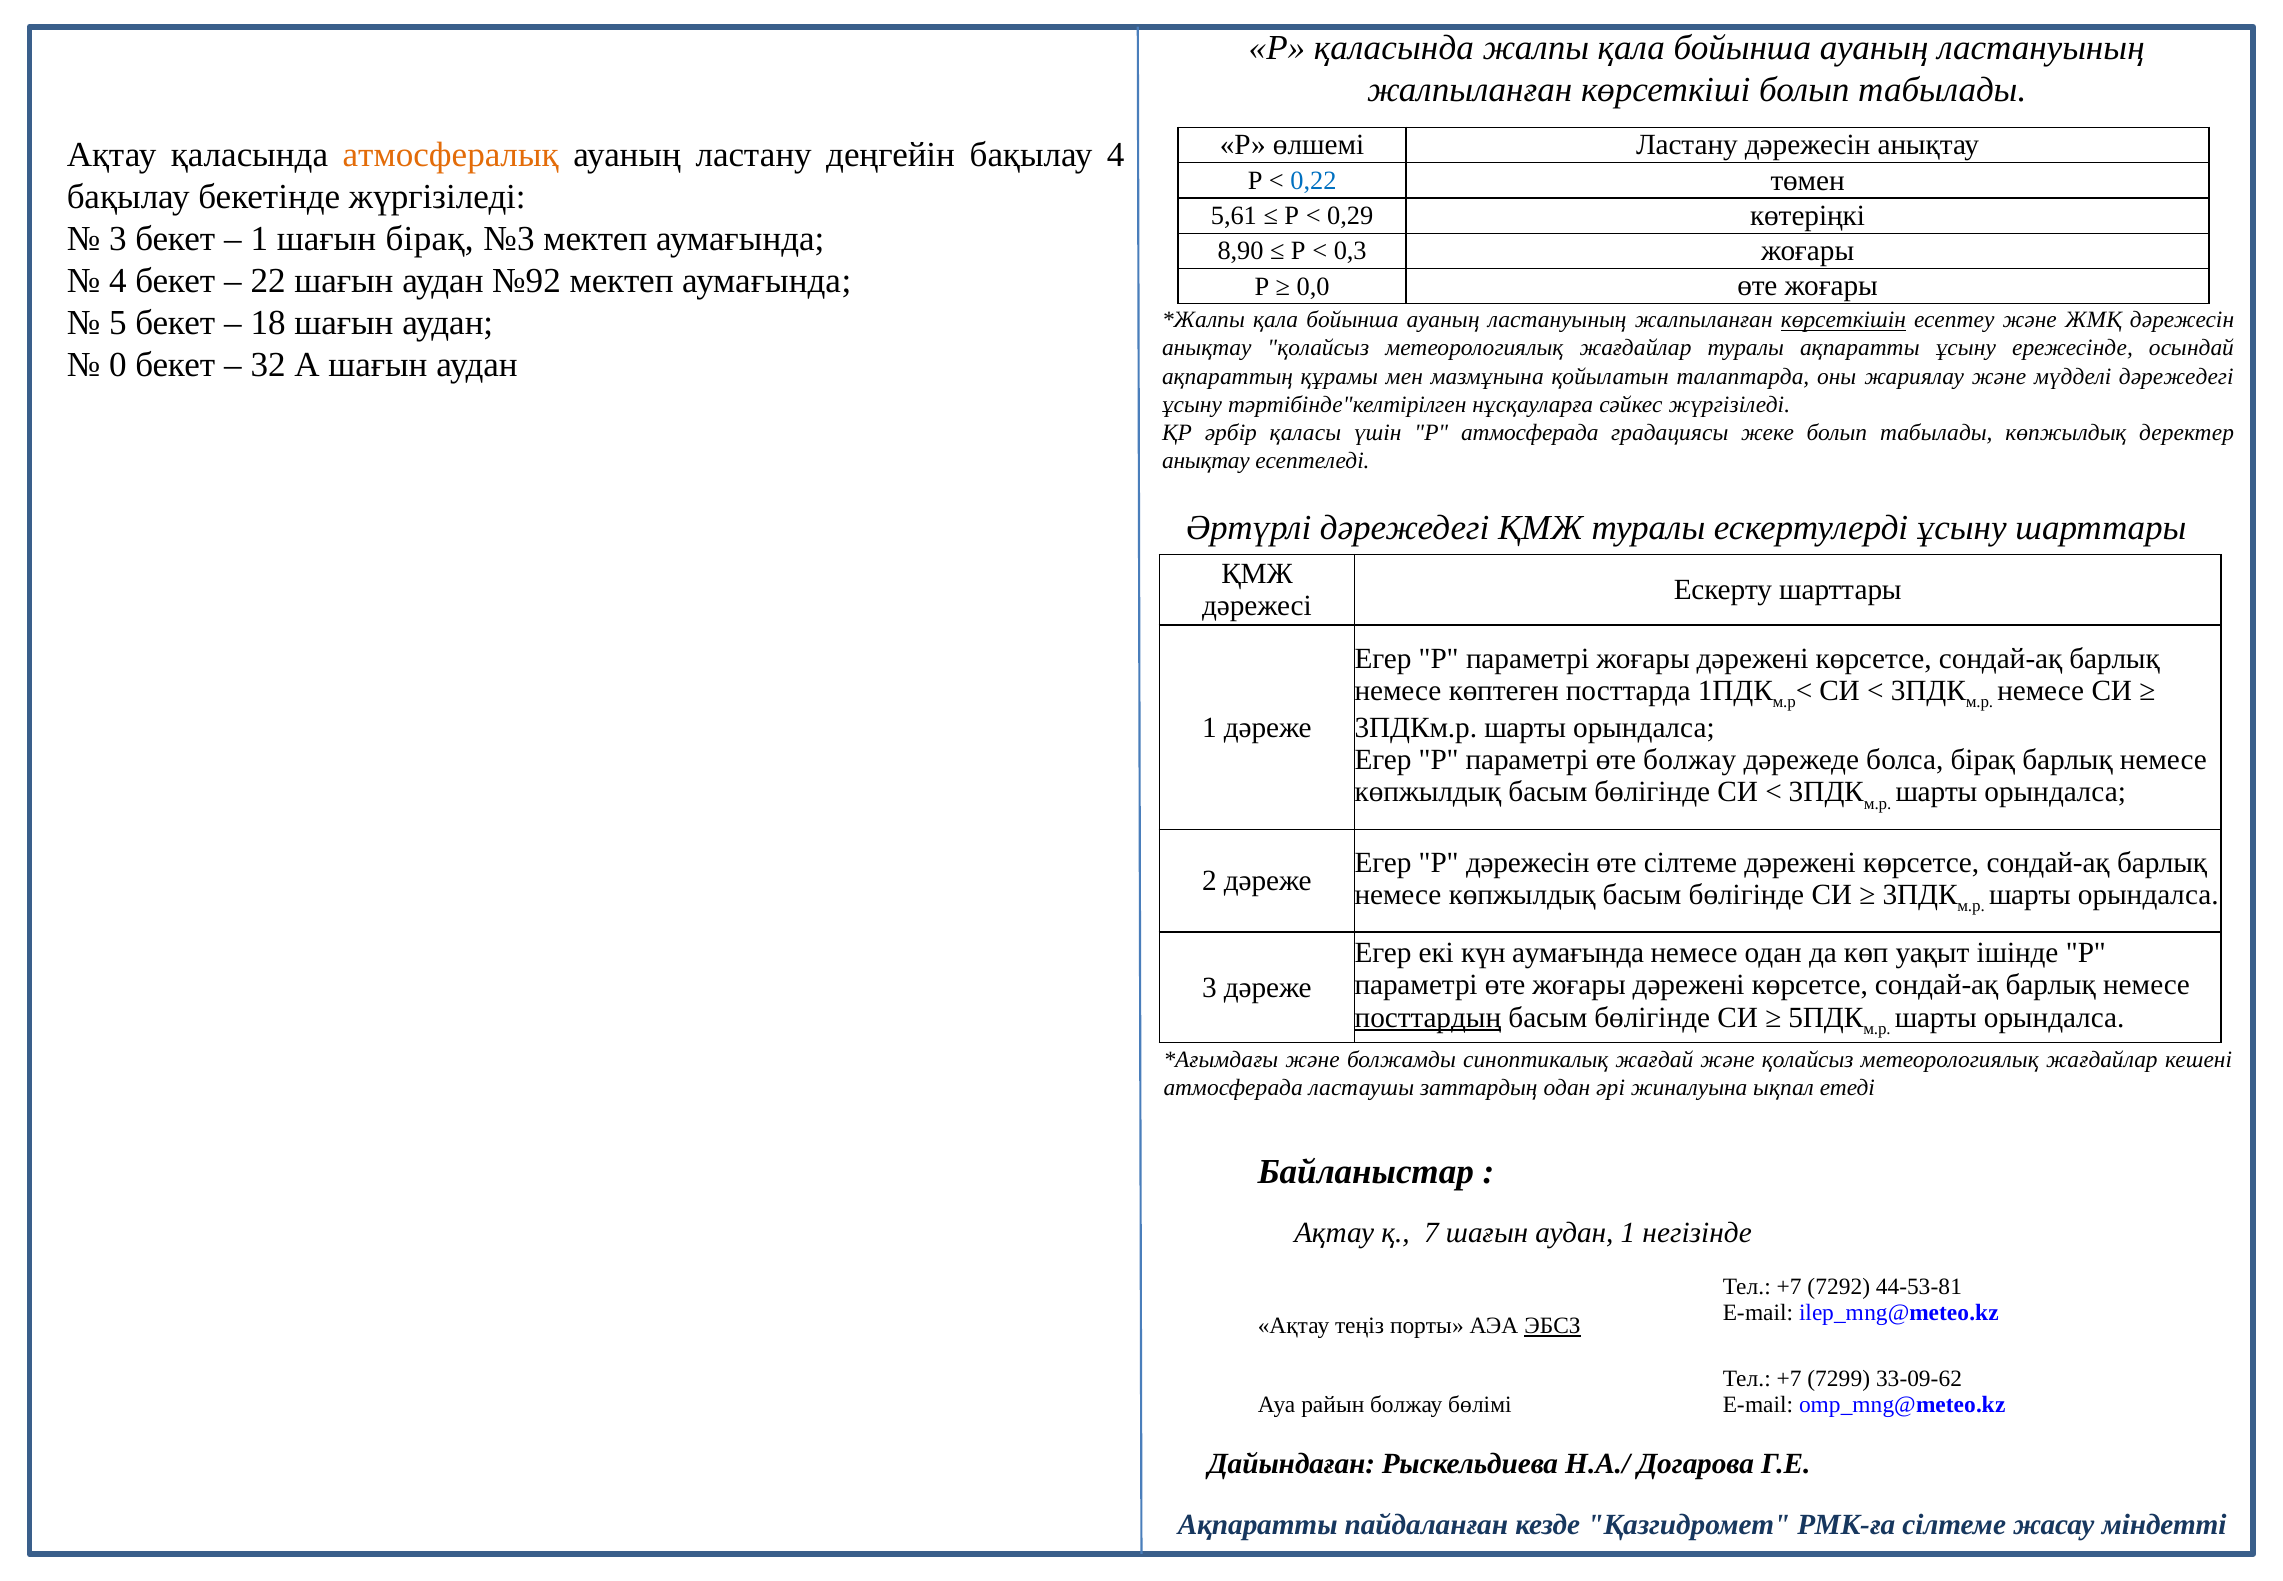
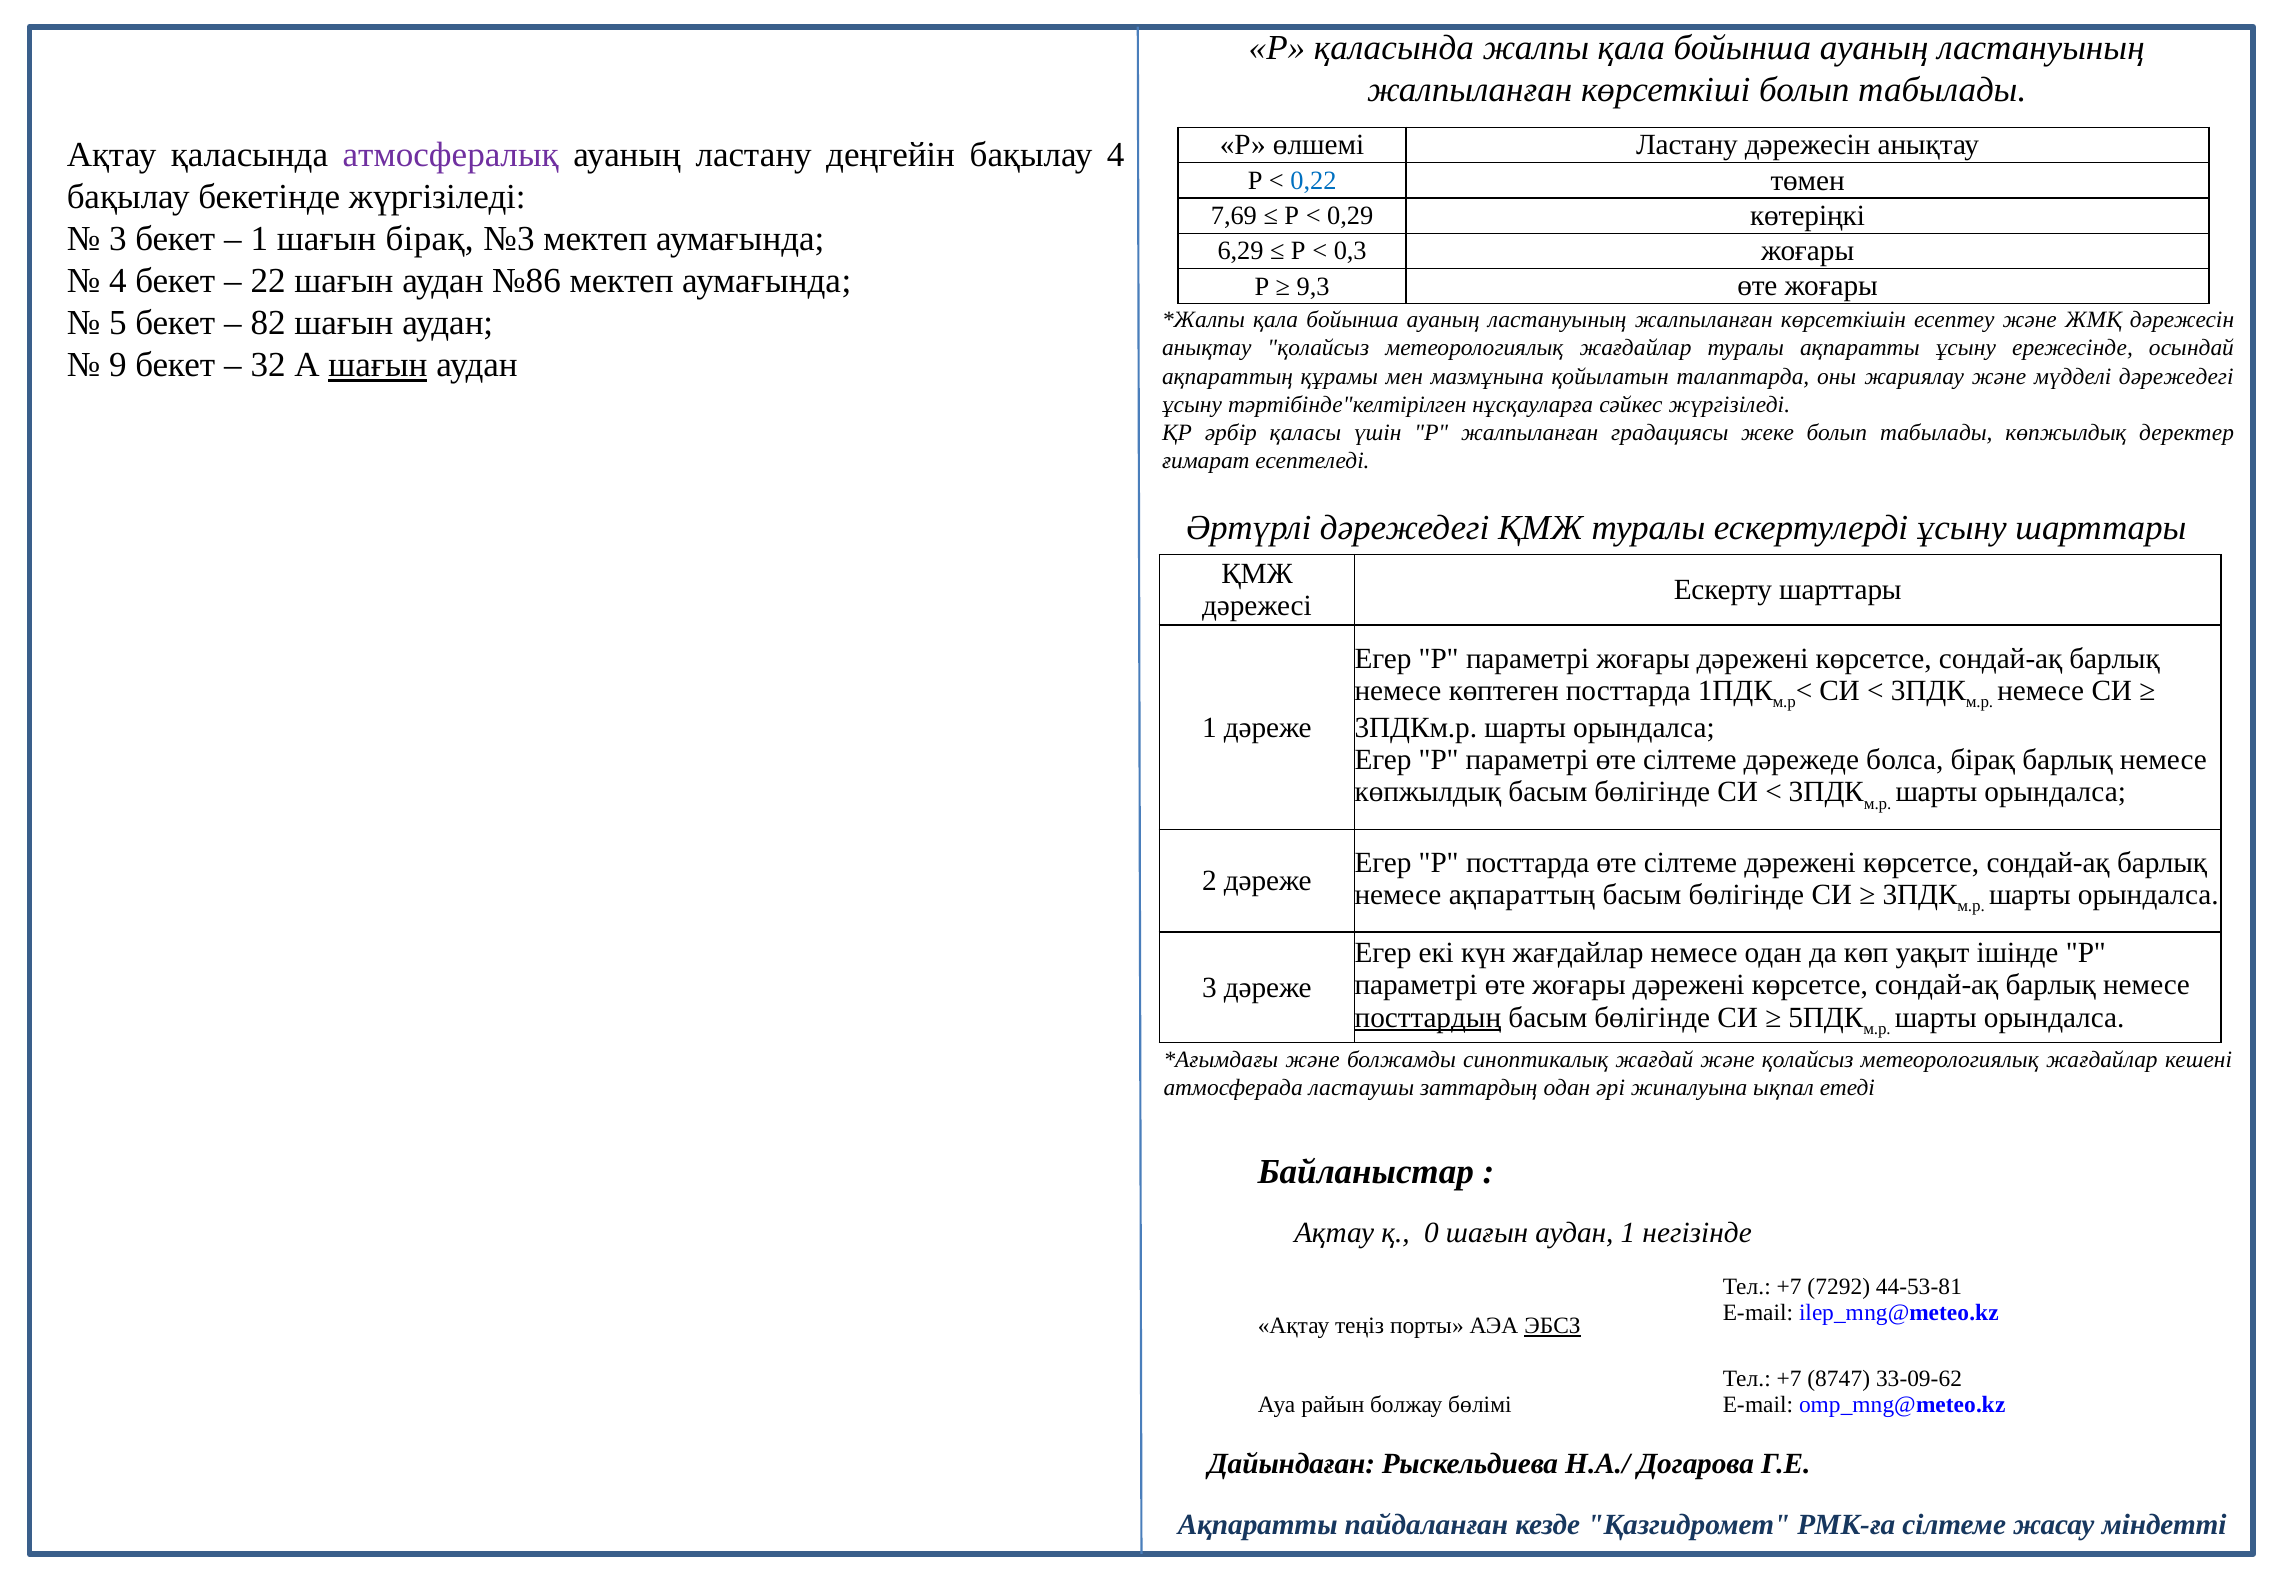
атмосфералық colour: orange -> purple
5,61: 5,61 -> 7,69
8,90: 8,90 -> 6,29
№92: №92 -> №86
0,0: 0,0 -> 9,3
18: 18 -> 82
көрсеткішін underline: present -> none
0: 0 -> 9
шағын at (378, 365) underline: none -> present
Р атмосферада: атмосферада -> жалпыланған
анықтау at (1206, 460): анықтау -> ғимарат
параметрі өте болжау: болжау -> сілтеме
Р дәрежесін: дәрежесін -> посттарда
көпжылдық at (1522, 895): көпжылдық -> ақпараттың
күн аумағында: аумағында -> жағдайлар
7: 7 -> 0
7299: 7299 -> 8747
